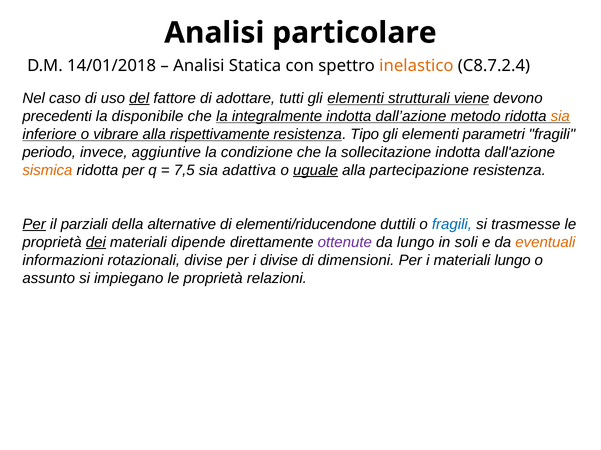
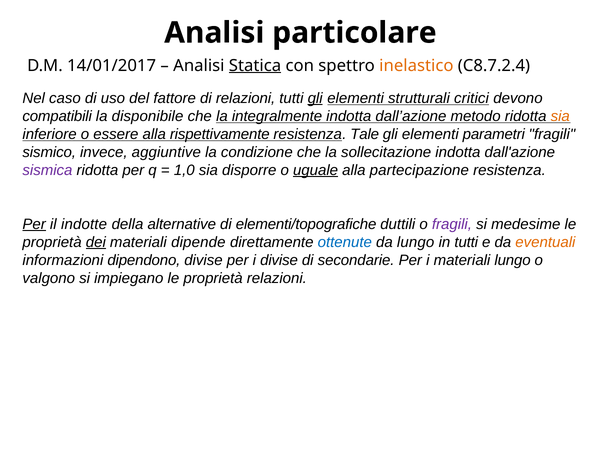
14/01/2018: 14/01/2018 -> 14/01/2017
Statica underline: none -> present
del underline: present -> none
di adottare: adottare -> relazioni
gli at (315, 98) underline: none -> present
viene: viene -> critici
precedenti: precedenti -> compatibili
vibrare: vibrare -> essere
Tipo: Tipo -> Tale
periodo: periodo -> sismico
sismica colour: orange -> purple
7,5: 7,5 -> 1,0
adattiva: adattiva -> disporre
parziali: parziali -> indotte
elementi/riducendone: elementi/riducendone -> elementi/topografiche
fragili at (452, 225) colour: blue -> purple
trasmesse: trasmesse -> medesime
ottenute colour: purple -> blue
in soli: soli -> tutti
rotazionali: rotazionali -> dipendono
dimensioni: dimensioni -> secondarie
assunto: assunto -> valgono
